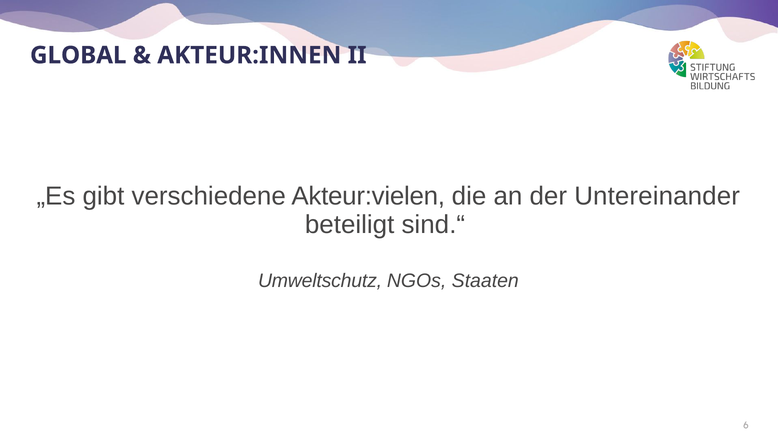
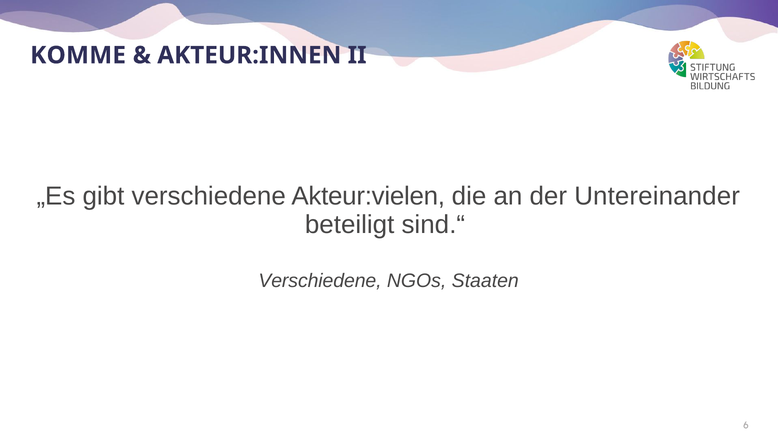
GLOBAL: GLOBAL -> KOMME
Umweltschutz at (320, 281): Umweltschutz -> Verschiedene
